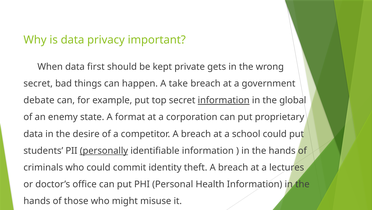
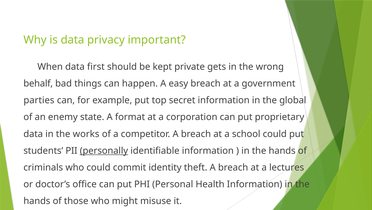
secret at (38, 83): secret -> behalf
take: take -> easy
debate: debate -> parties
information at (224, 100) underline: present -> none
desire: desire -> works
